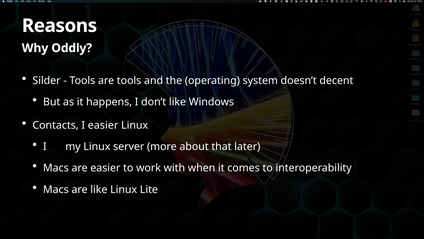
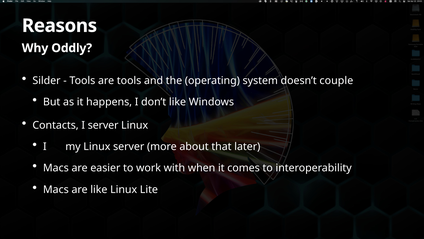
decent: decent -> couple
I easier: easier -> server
